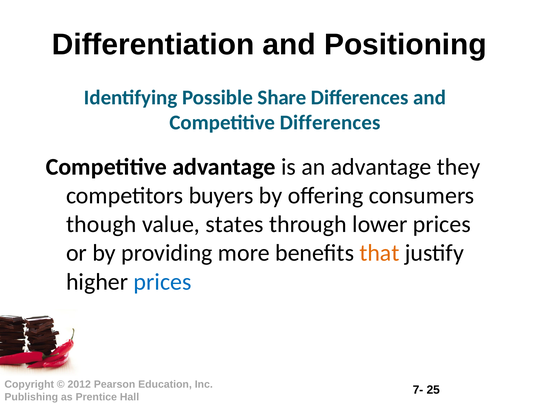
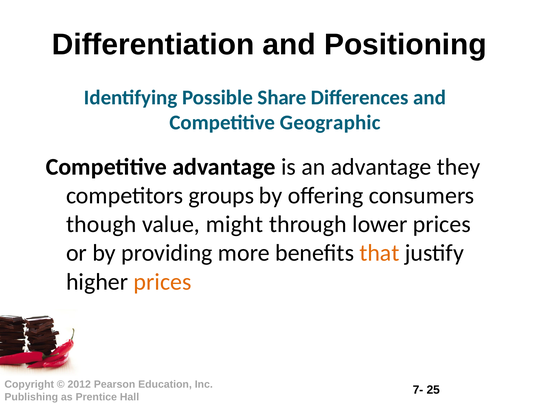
Competitive Differences: Differences -> Geographic
buyers: buyers -> groups
states: states -> might
prices at (163, 282) colour: blue -> orange
